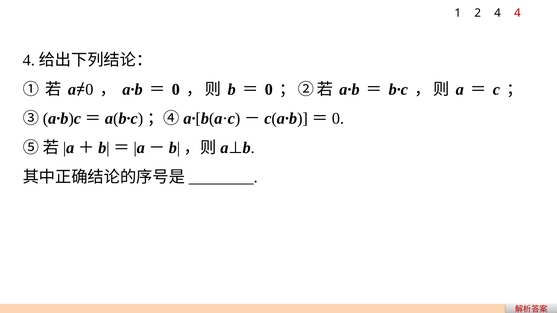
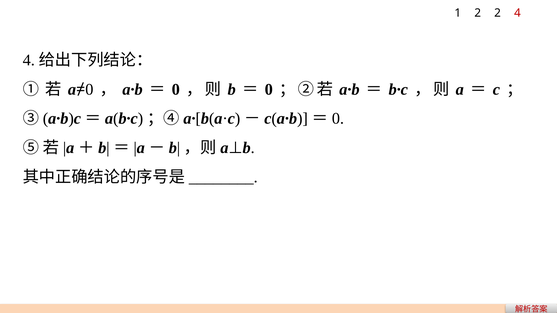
2 4: 4 -> 2
